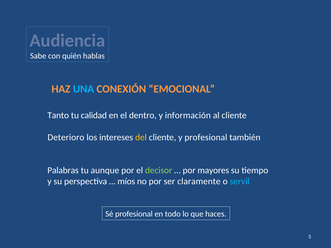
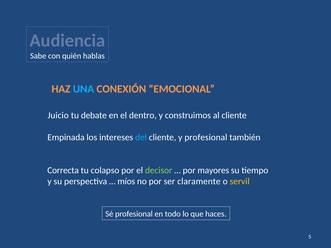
Tanto: Tanto -> Juicio
calidad: calidad -> debate
información: información -> construimos
Deterioro: Deterioro -> Empinada
del colour: yellow -> light blue
Palabras: Palabras -> Correcta
aunque: aunque -> colapso
servil colour: light blue -> yellow
